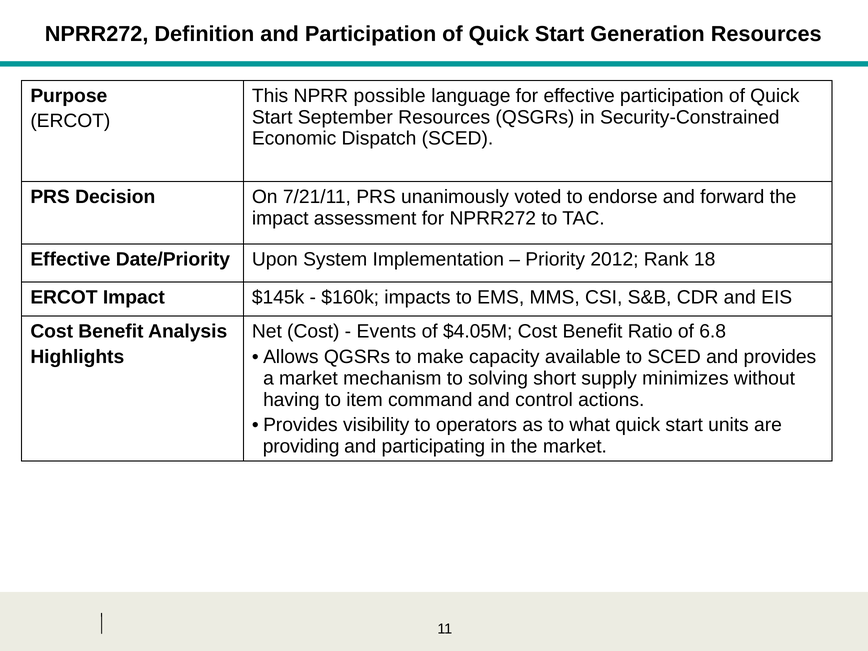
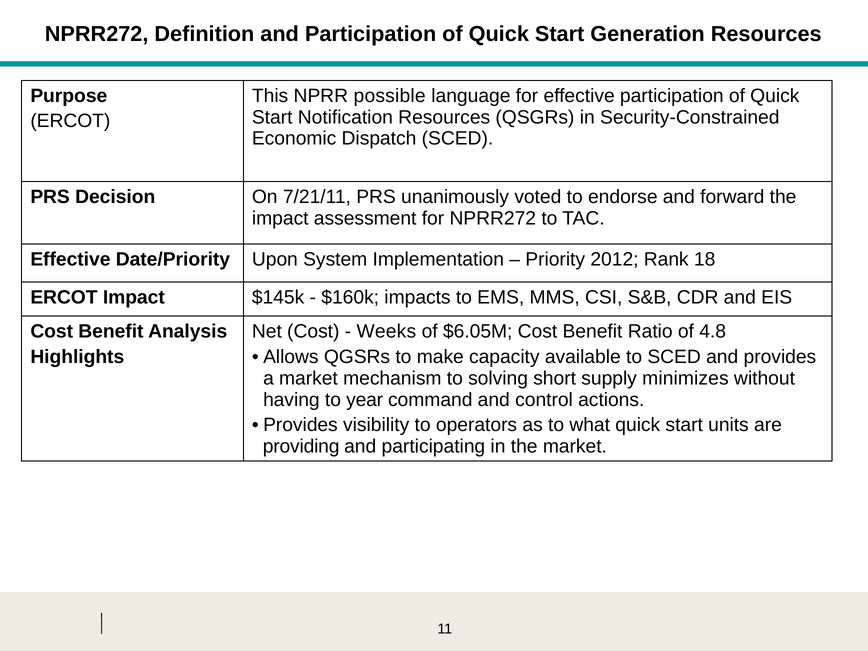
September: September -> Notification
Events: Events -> Weeks
$4.05M: $4.05M -> $6.05M
6.8: 6.8 -> 4.8
item: item -> year
